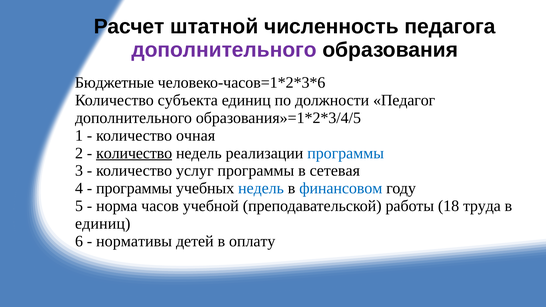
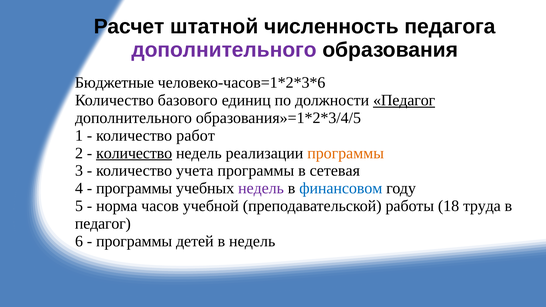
субъекта: субъекта -> базового
Педагог at (404, 100) underline: none -> present
очная: очная -> работ
программы at (346, 153) colour: blue -> orange
услуг: услуг -> учета
недель at (261, 188) colour: blue -> purple
единиц at (103, 224): единиц -> педагог
нормативы at (134, 241): нормативы -> программы
в оплату: оплату -> недель
